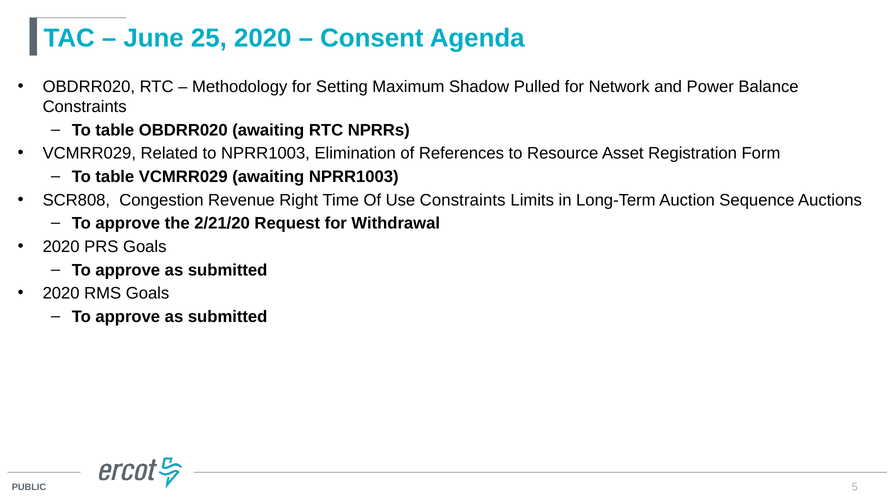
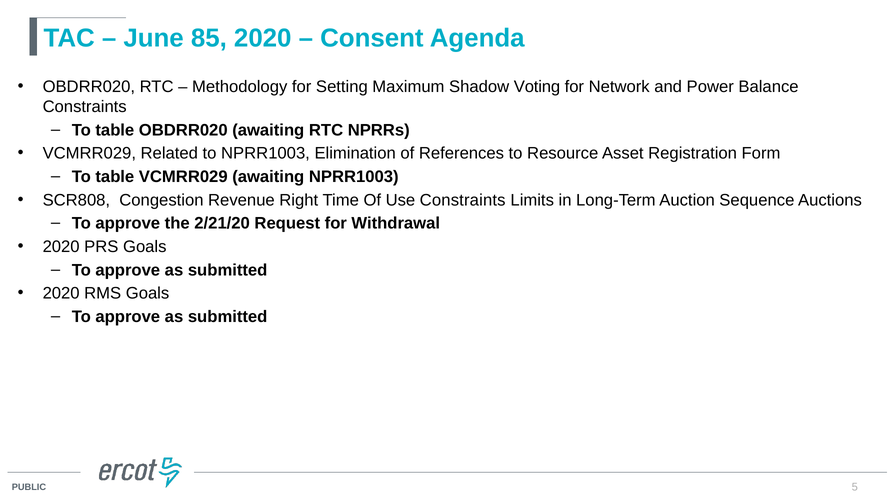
25: 25 -> 85
Pulled: Pulled -> Voting
